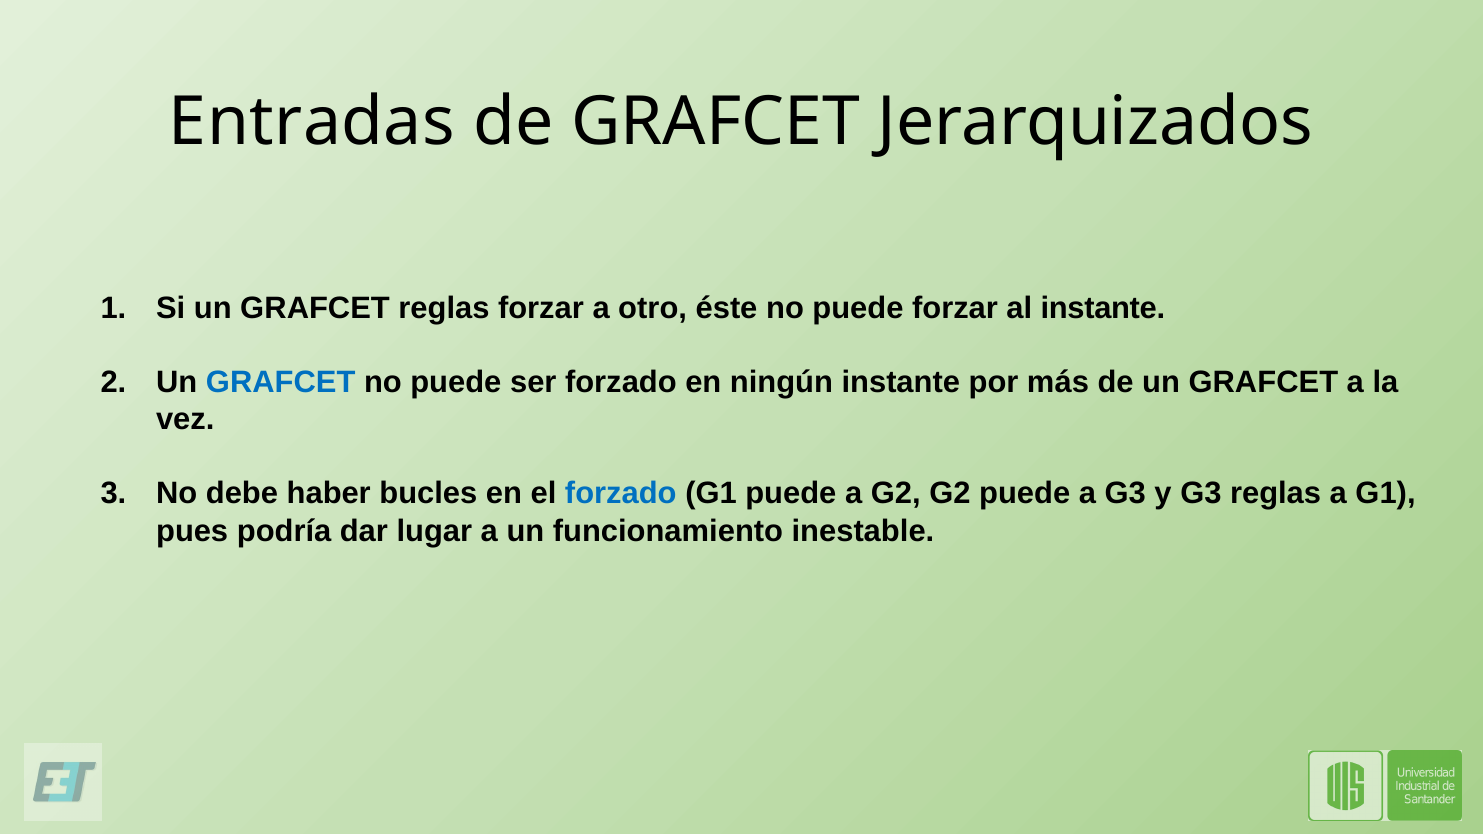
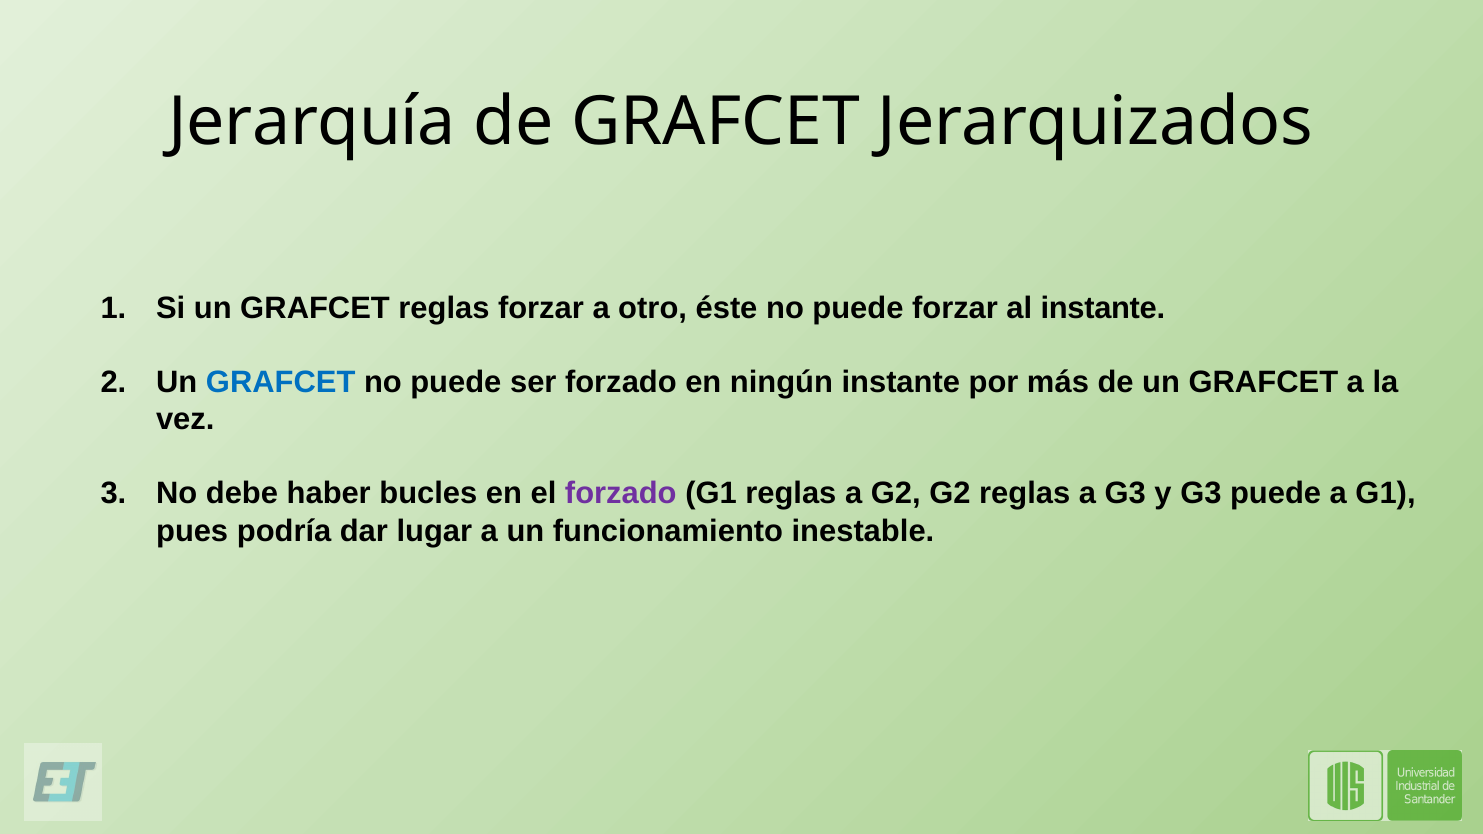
Entradas: Entradas -> Jerarquía
forzado at (621, 494) colour: blue -> purple
G1 puede: puede -> reglas
G2 puede: puede -> reglas
G3 reglas: reglas -> puede
